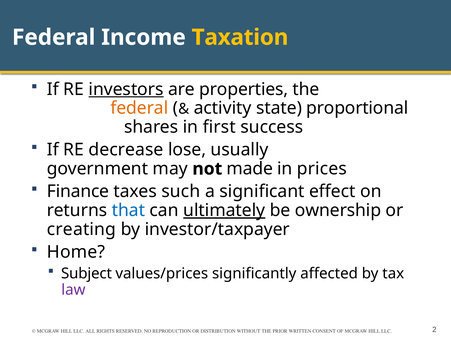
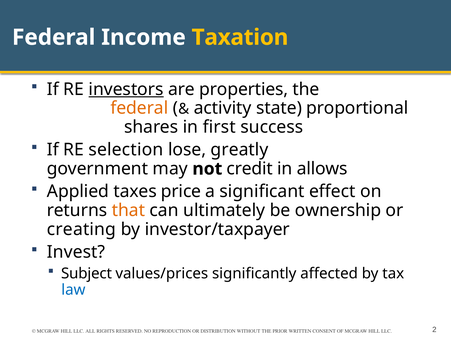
decrease: decrease -> selection
usually: usually -> greatly
made: made -> credit
prices: prices -> allows
Finance: Finance -> Applied
such: such -> price
that colour: blue -> orange
ultimately underline: present -> none
Home: Home -> Invest
law colour: purple -> blue
